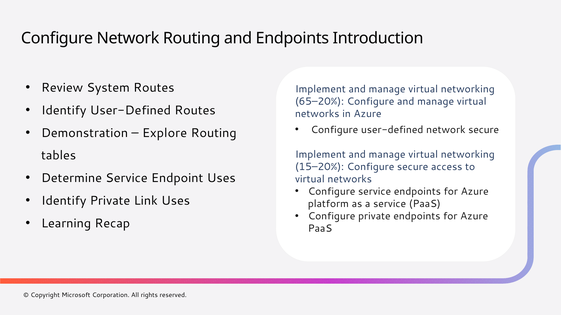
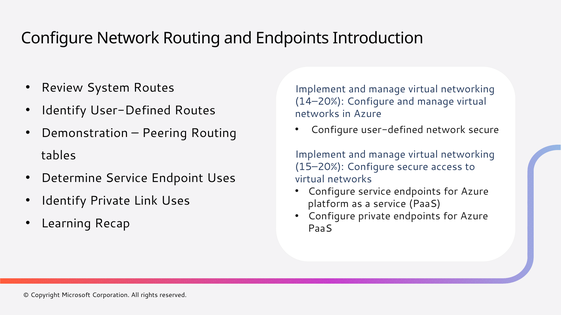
65–20%: 65–20% -> 14–20%
Explore: Explore -> Peering
